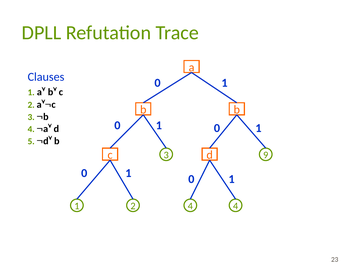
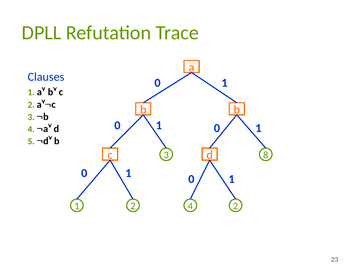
9: 9 -> 8
4 4: 4 -> 2
